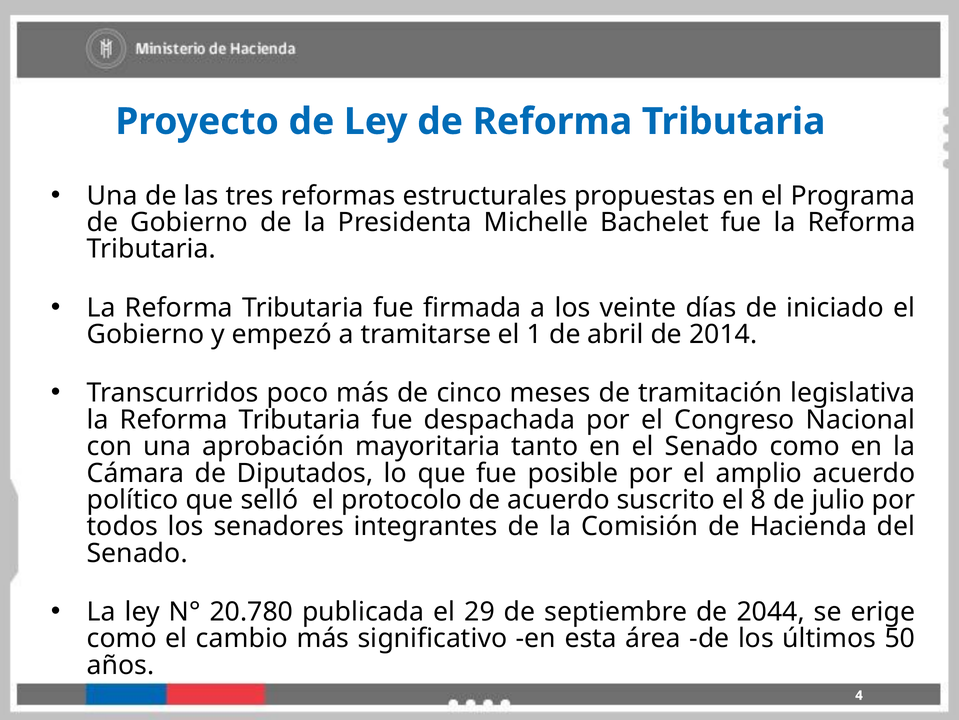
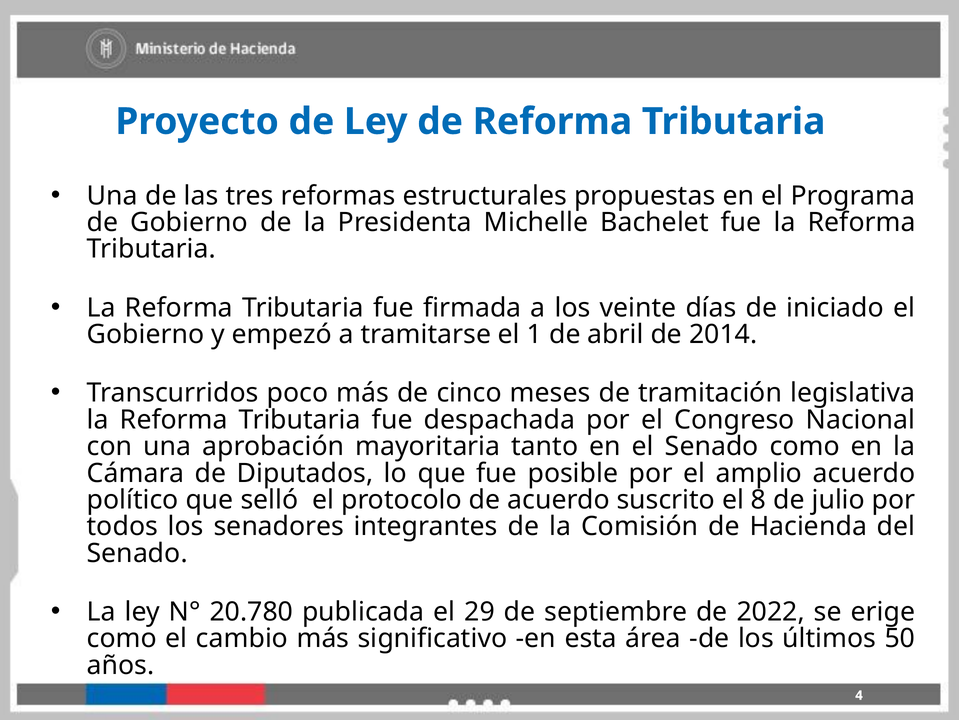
2044: 2044 -> 2022
